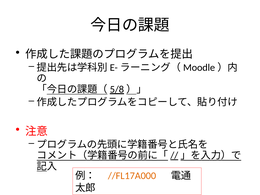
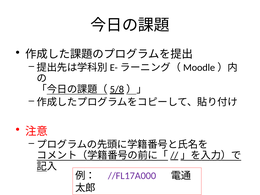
//FL17A000 colour: orange -> purple
